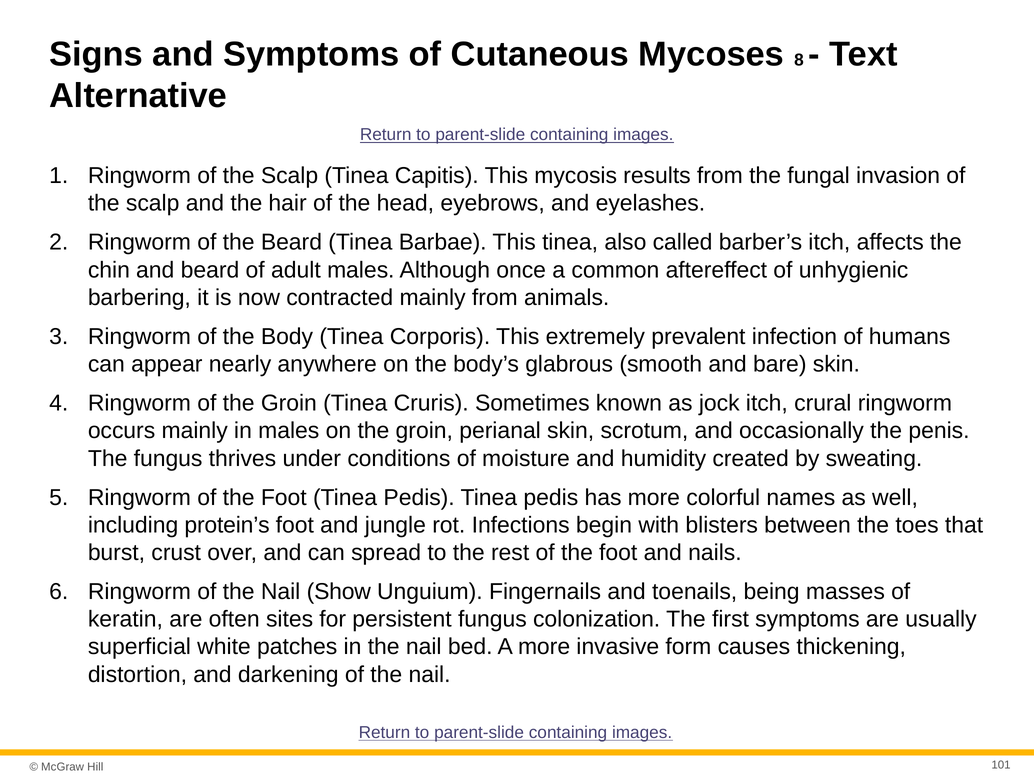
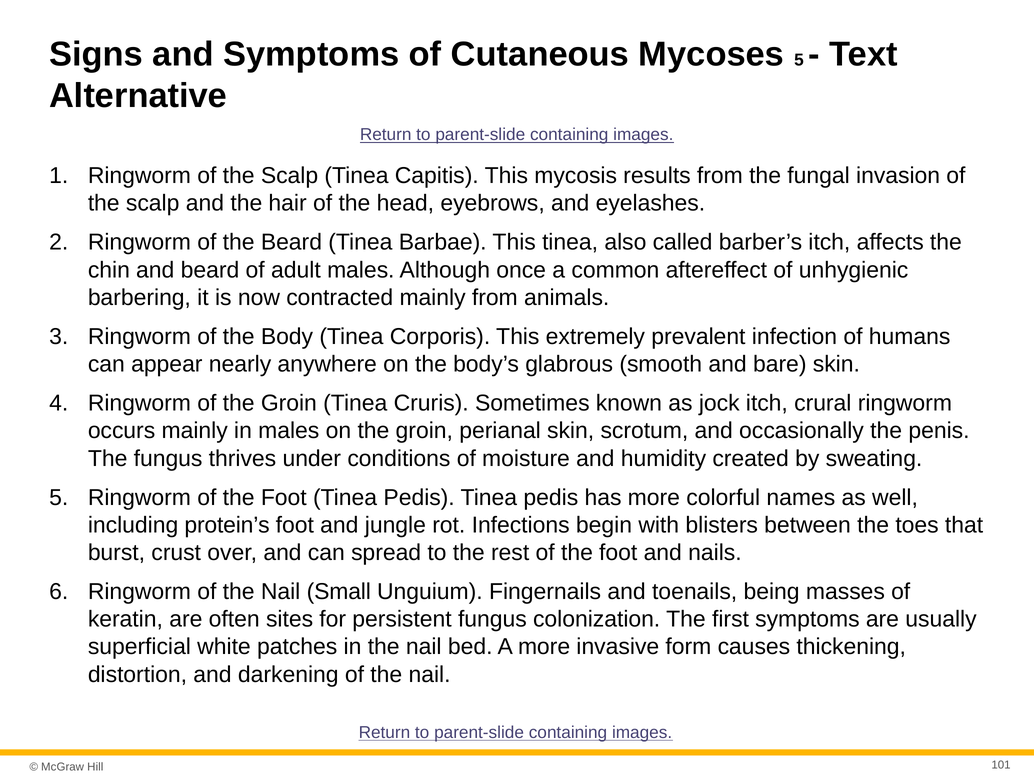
Mycoses 8: 8 -> 5
Show: Show -> Small
